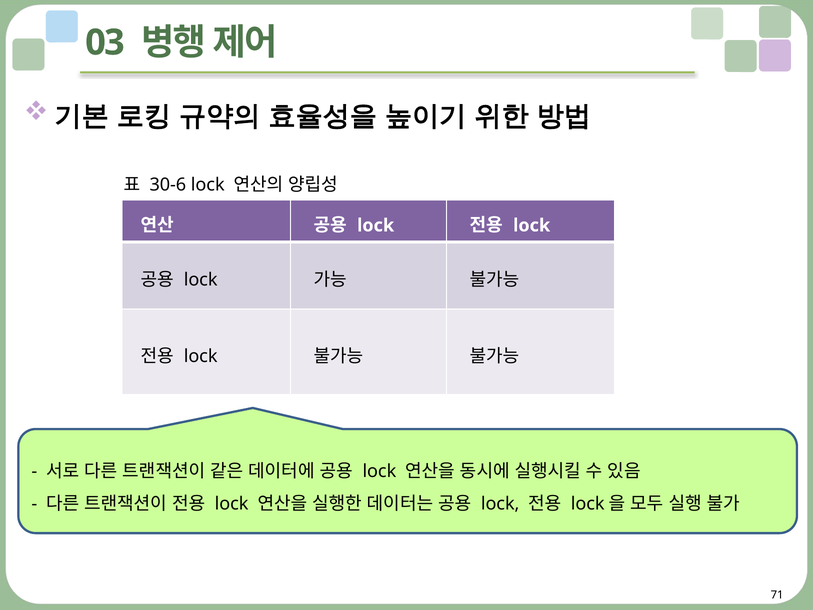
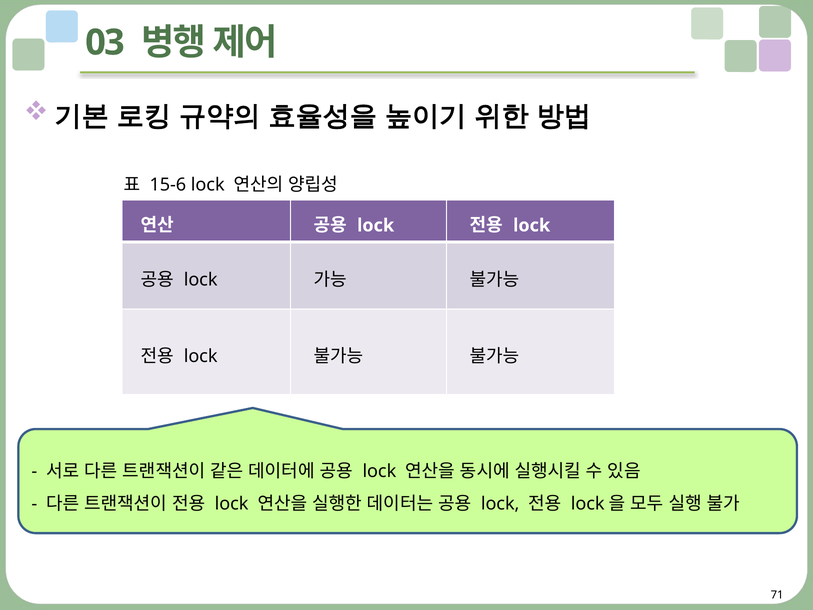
30-6: 30-6 -> 15-6
